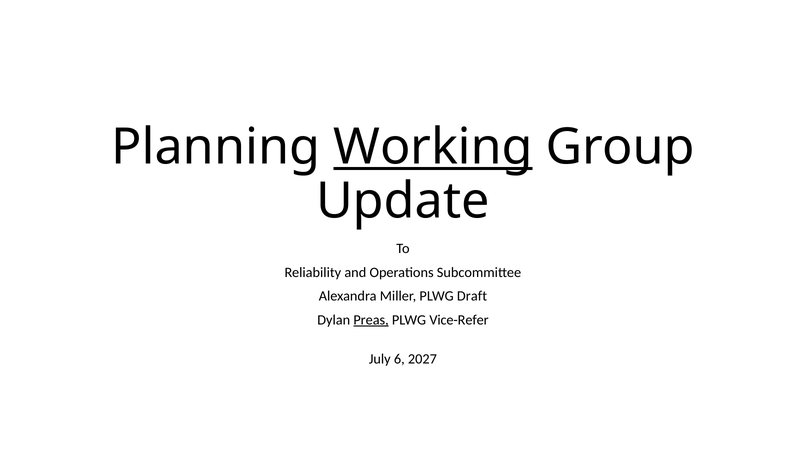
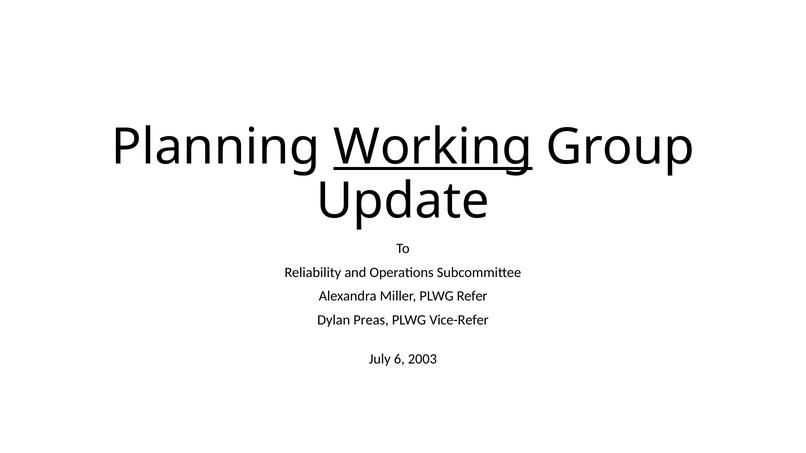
Draft: Draft -> Refer
Preas underline: present -> none
2027: 2027 -> 2003
